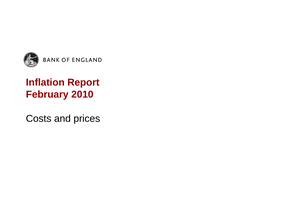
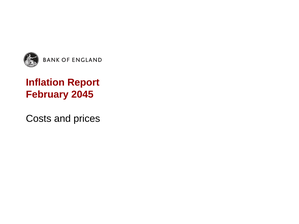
2010: 2010 -> 2045
